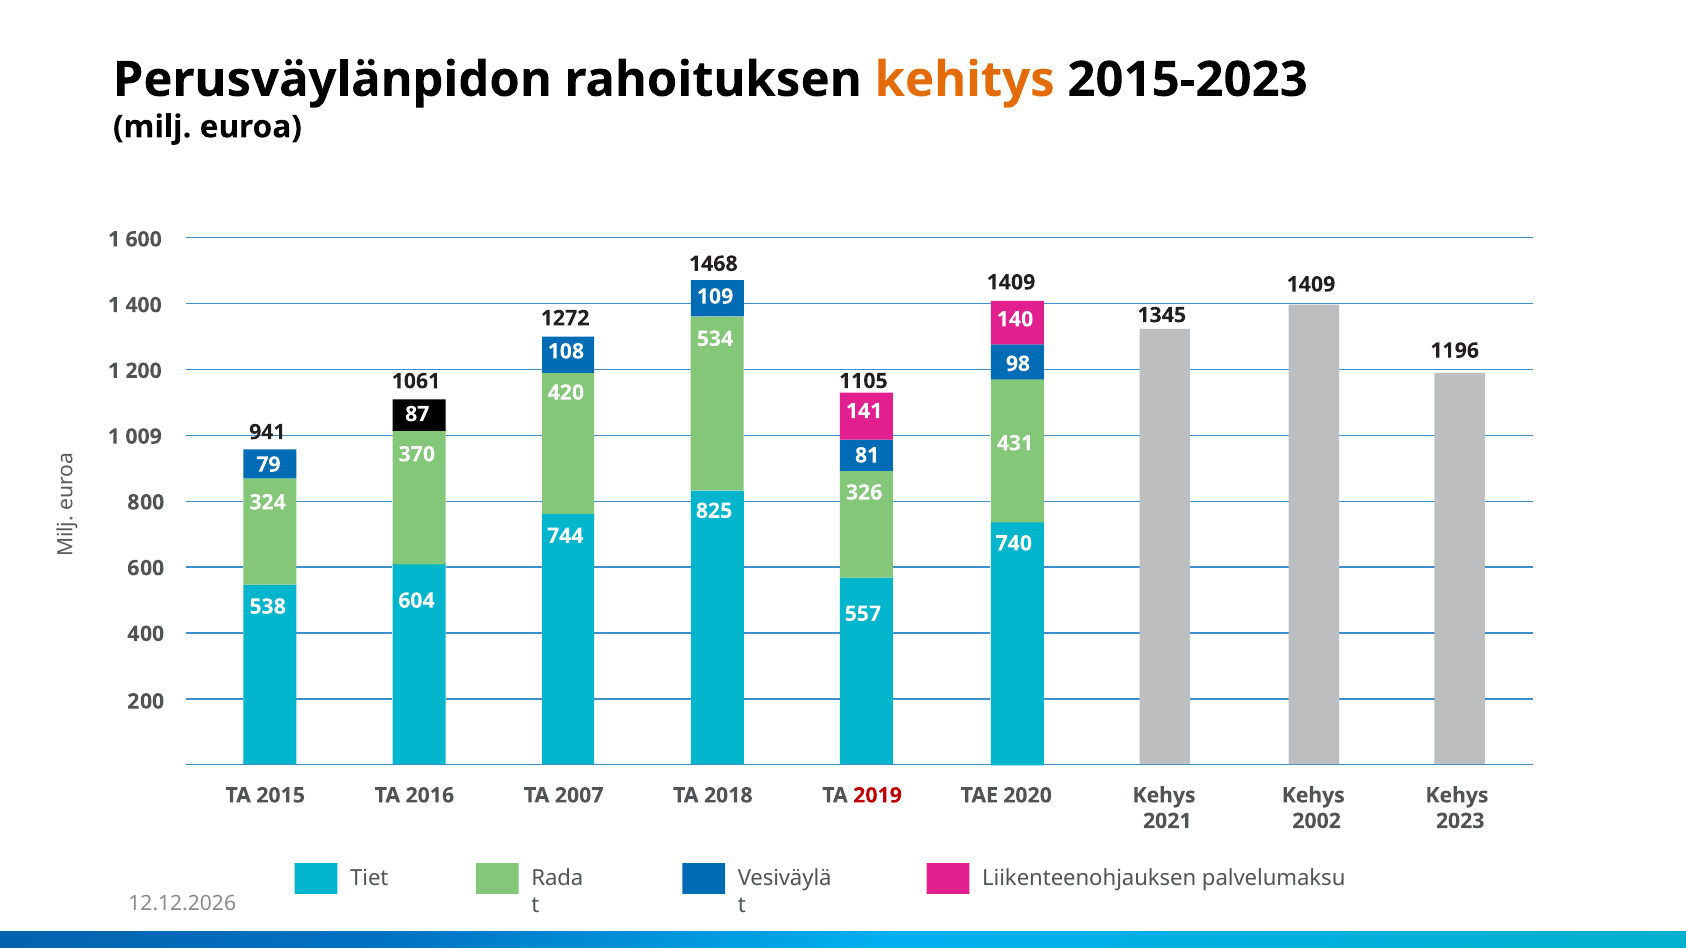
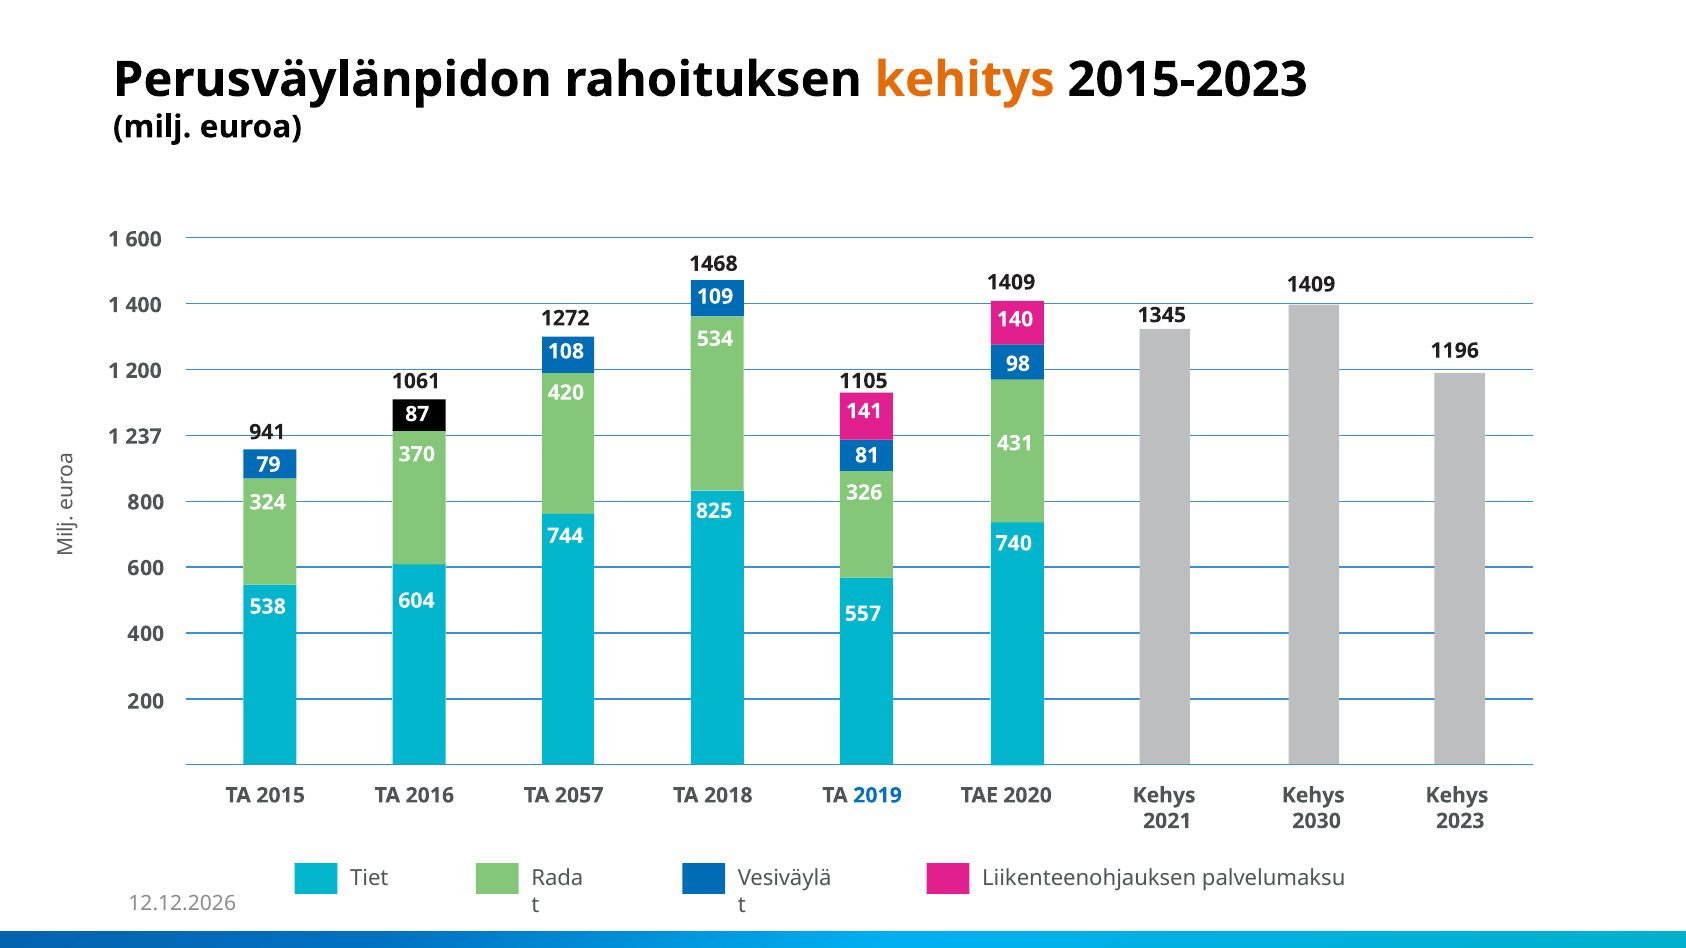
009: 009 -> 237
2007: 2007 -> 2057
2019 colour: red -> blue
2002: 2002 -> 2030
